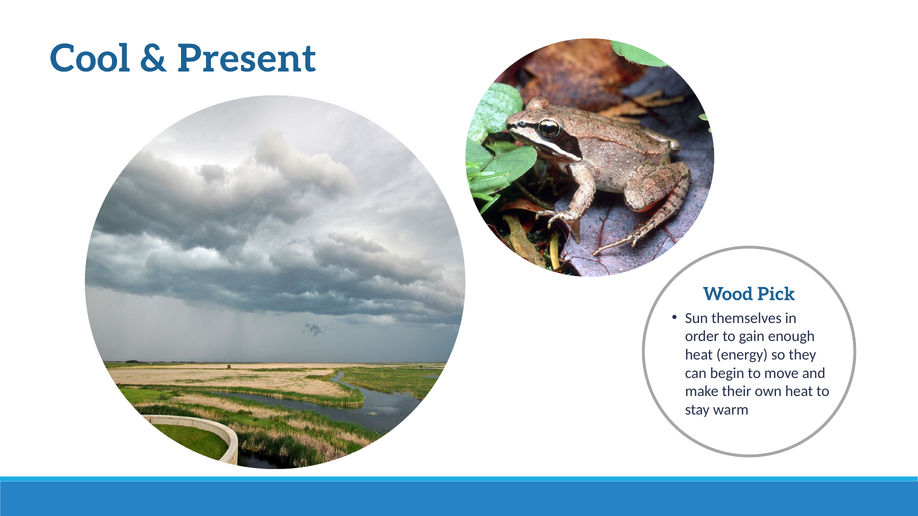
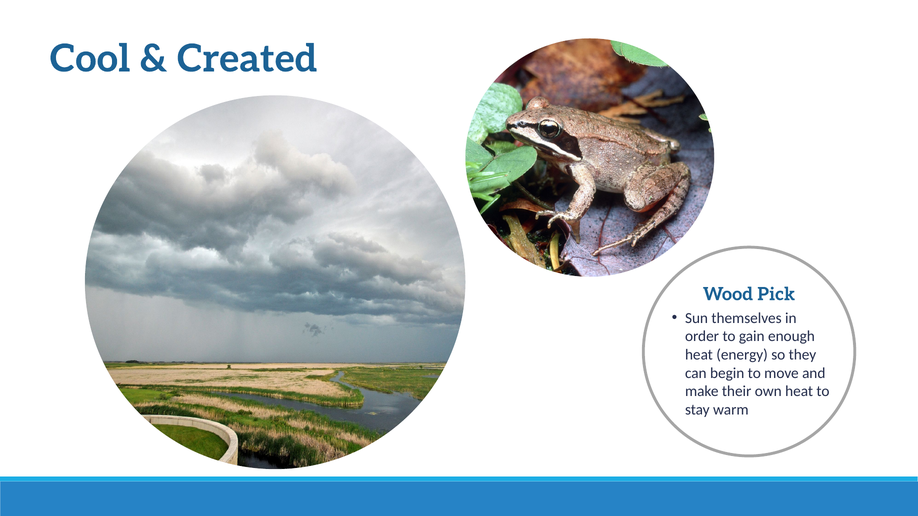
Present: Present -> Created
